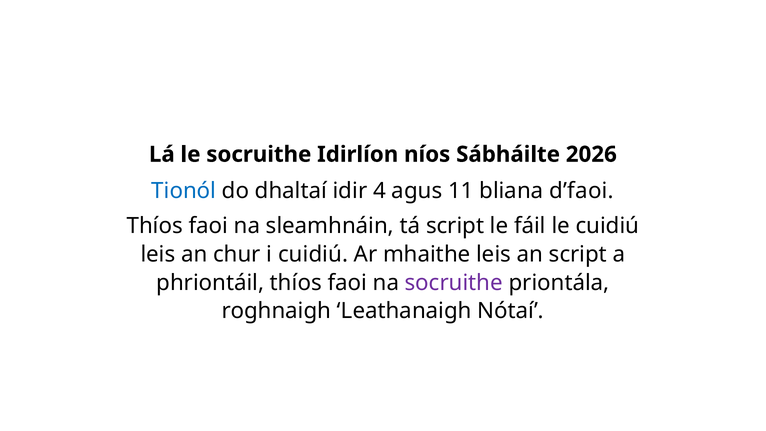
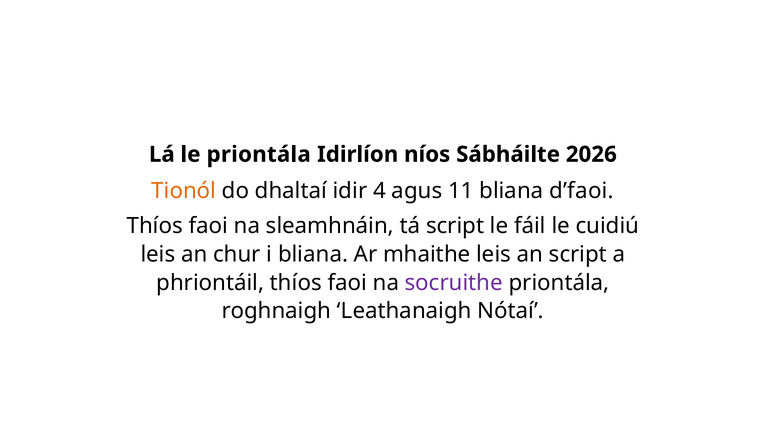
le socruithe: socruithe -> priontála
Tionól colour: blue -> orange
i cuidiú: cuidiú -> bliana
